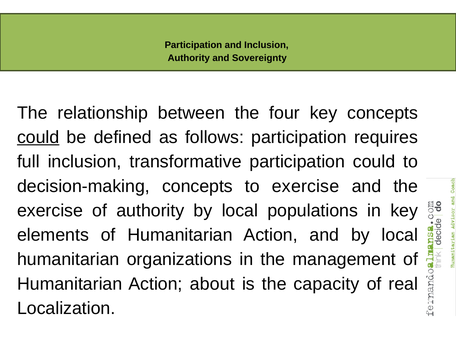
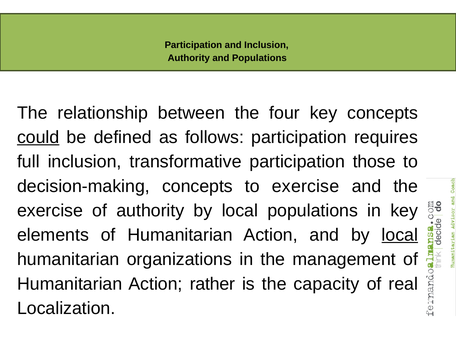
and Sovereignty: Sovereignty -> Populations
participation could: could -> those
local at (400, 235) underline: none -> present
about: about -> rather
